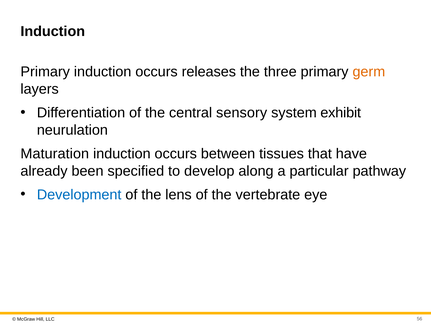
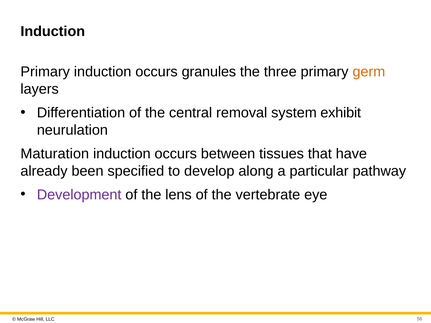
releases: releases -> granules
sensory: sensory -> removal
Development colour: blue -> purple
